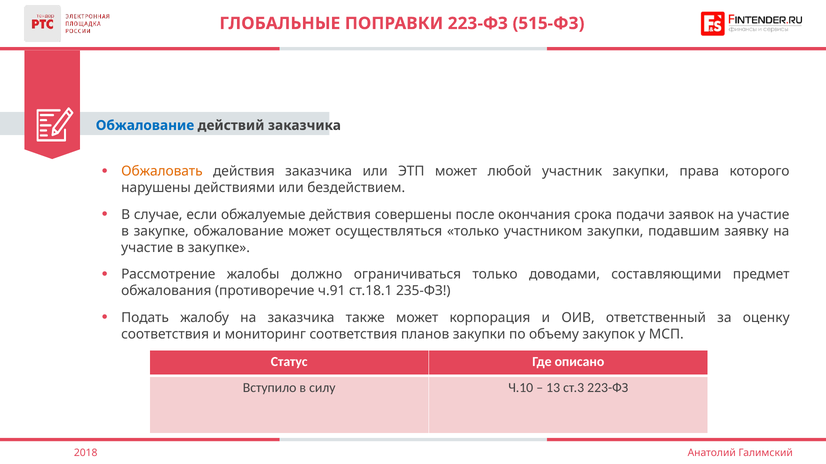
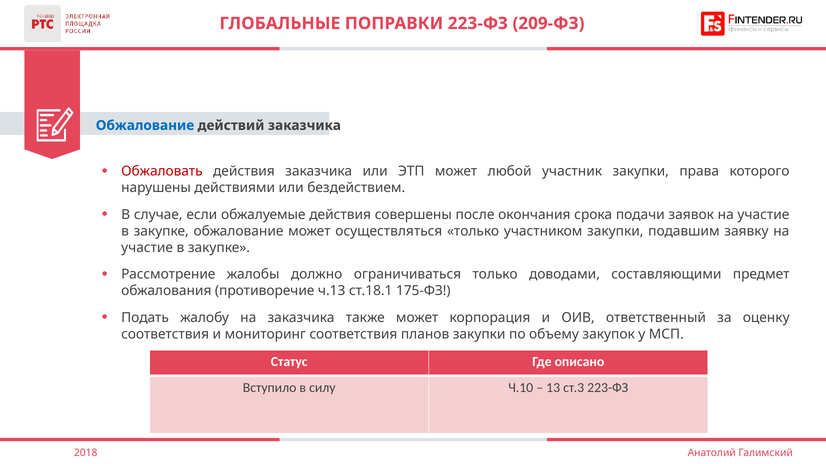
515-ФЗ: 515-ФЗ -> 209-ФЗ
Обжаловать colour: orange -> red
ч.91: ч.91 -> ч.13
235-ФЗ: 235-ФЗ -> 175-ФЗ
